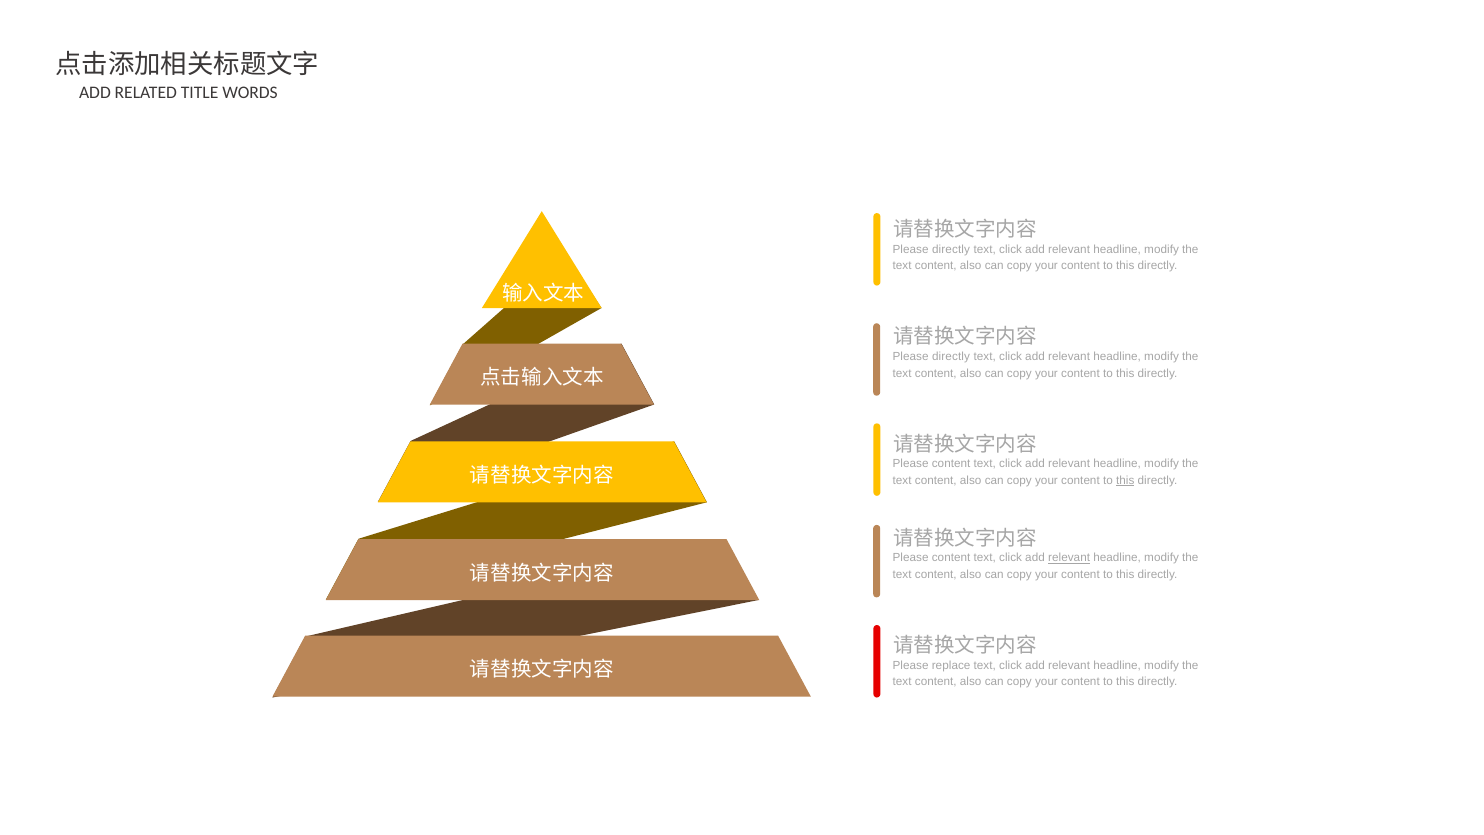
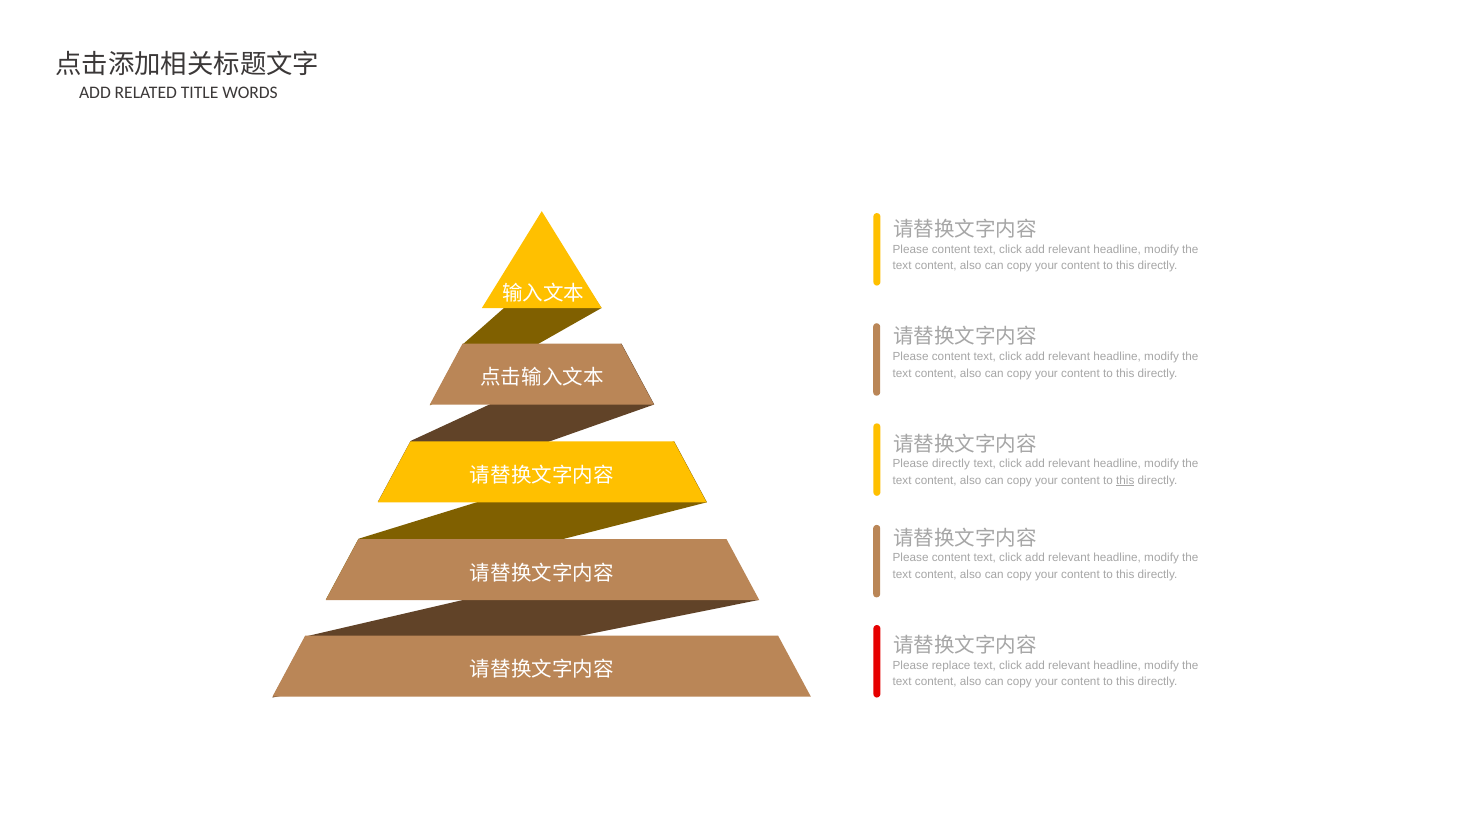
directly at (951, 249): directly -> content
directly at (951, 356): directly -> content
content at (951, 463): content -> directly
relevant at (1069, 558) underline: present -> none
